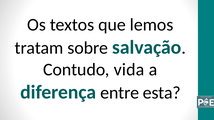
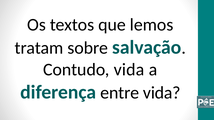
entre esta: esta -> vida
